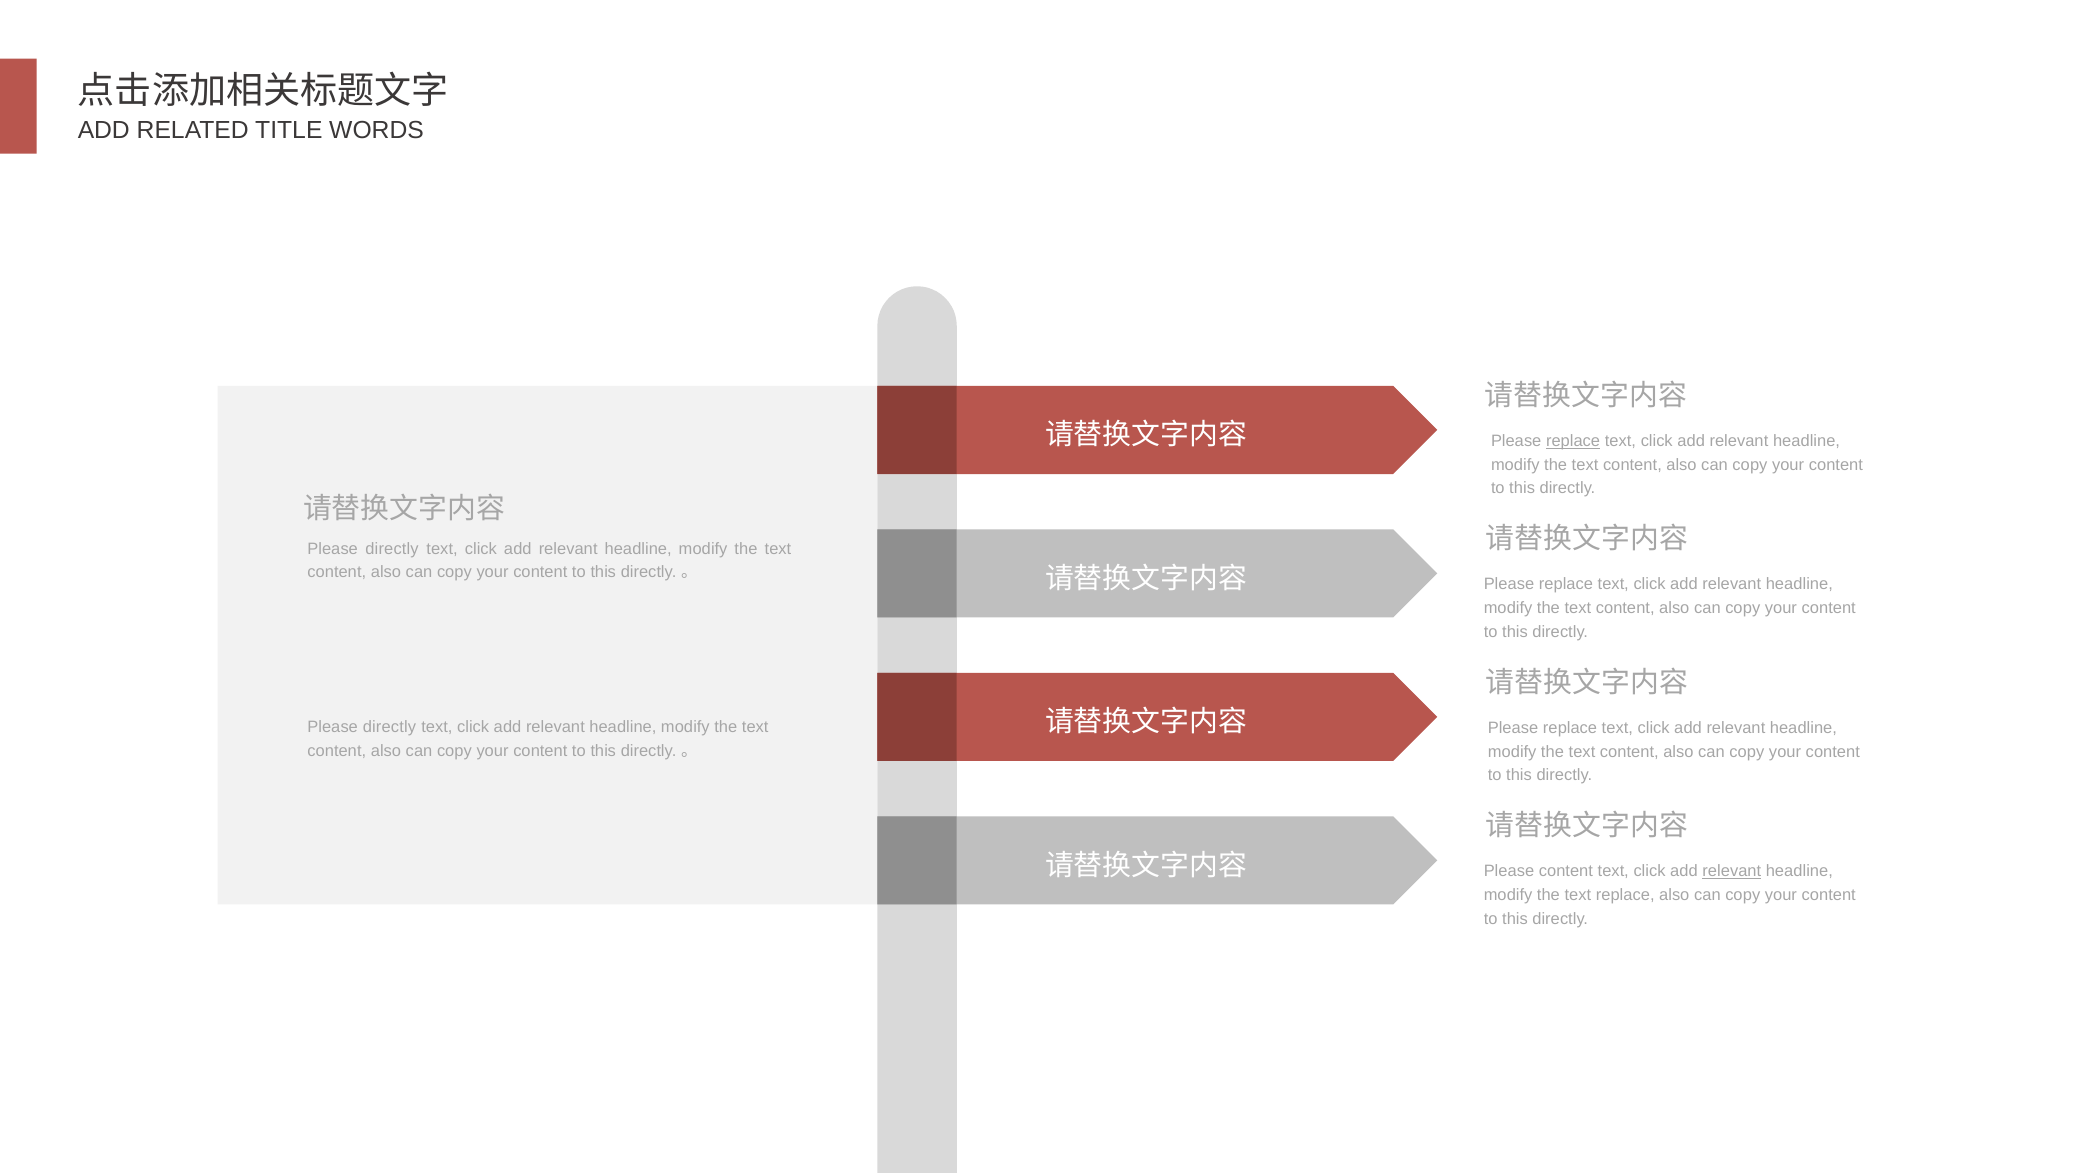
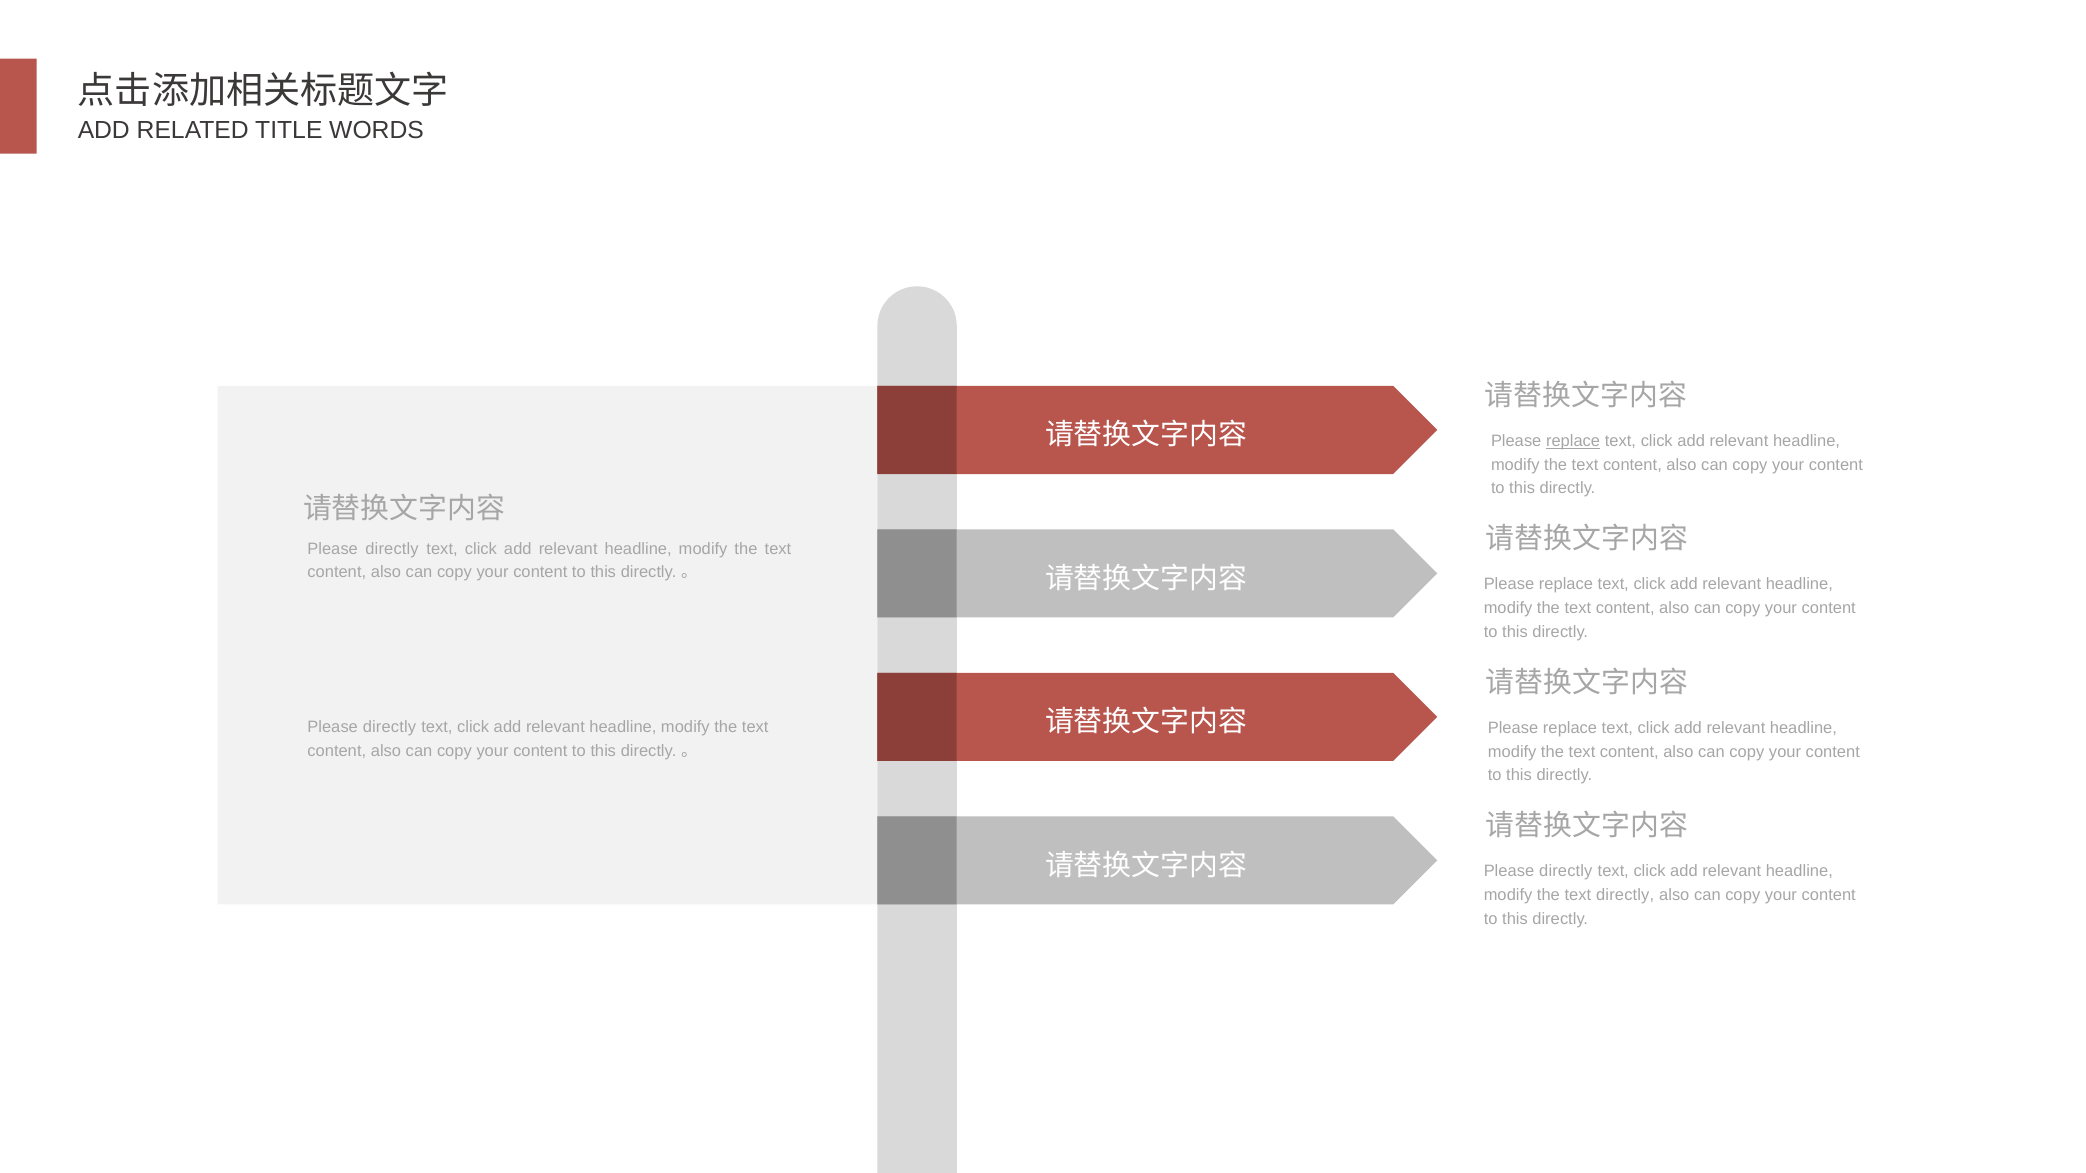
content at (1566, 872): content -> directly
relevant at (1732, 872) underline: present -> none
text replace: replace -> directly
